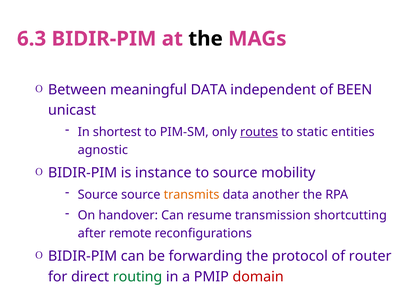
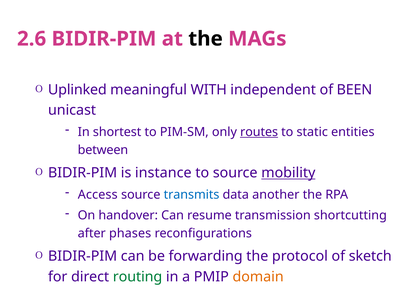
6.3: 6.3 -> 2.6
Between: Between -> Uplinked
meaningful DATA: DATA -> WITH
agnostic: agnostic -> between
mobility underline: none -> present
Source at (98, 195): Source -> Access
transmits colour: orange -> blue
remote: remote -> phases
router: router -> sketch
domain colour: red -> orange
